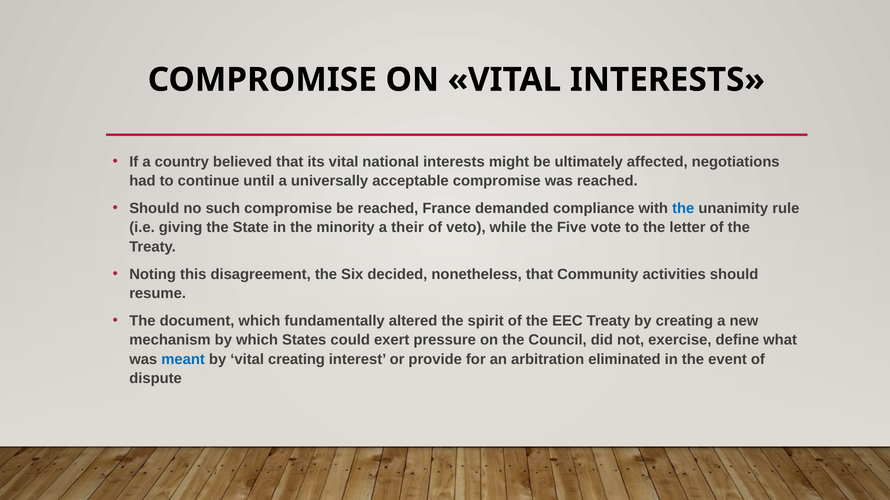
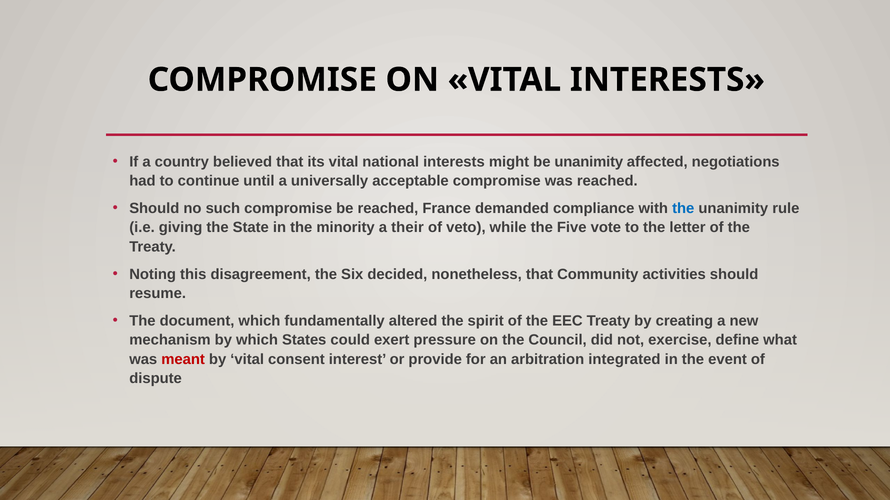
be ultimately: ultimately -> unanimity
meant colour: blue -> red
vital creating: creating -> consent
eliminated: eliminated -> integrated
